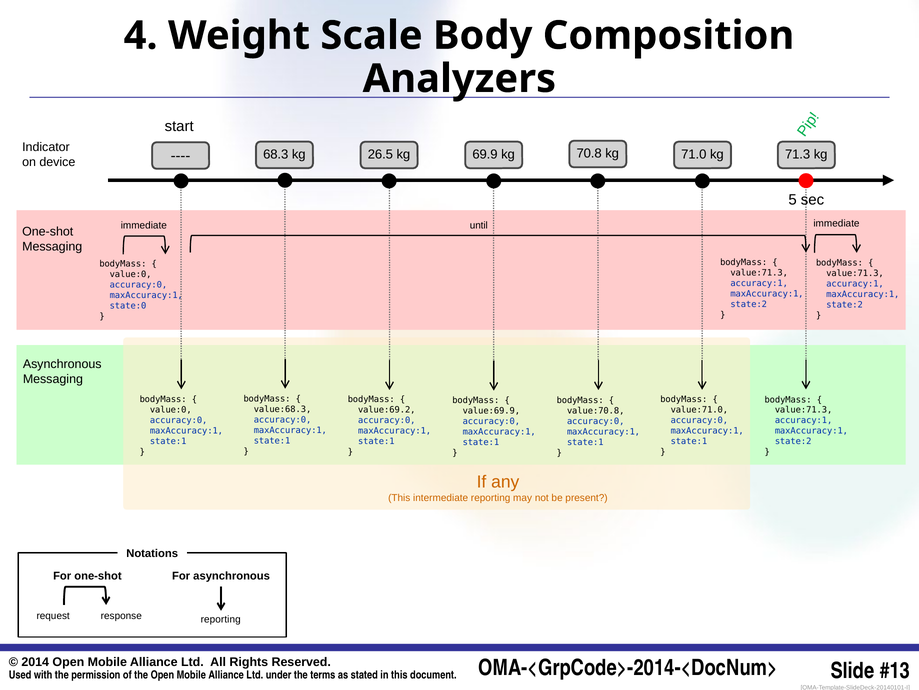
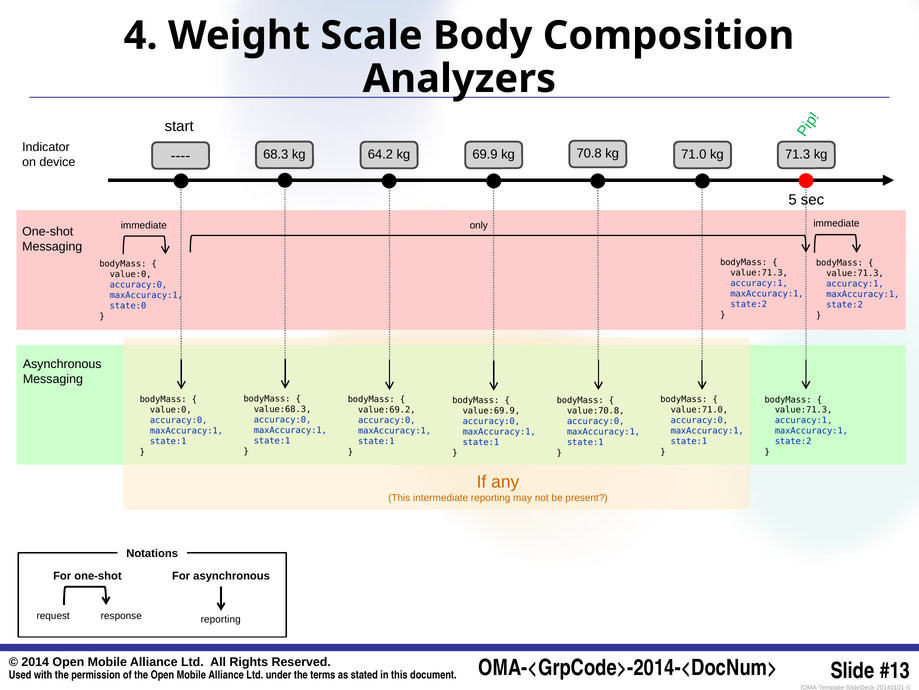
26.5: 26.5 -> 64.2
until: until -> only
